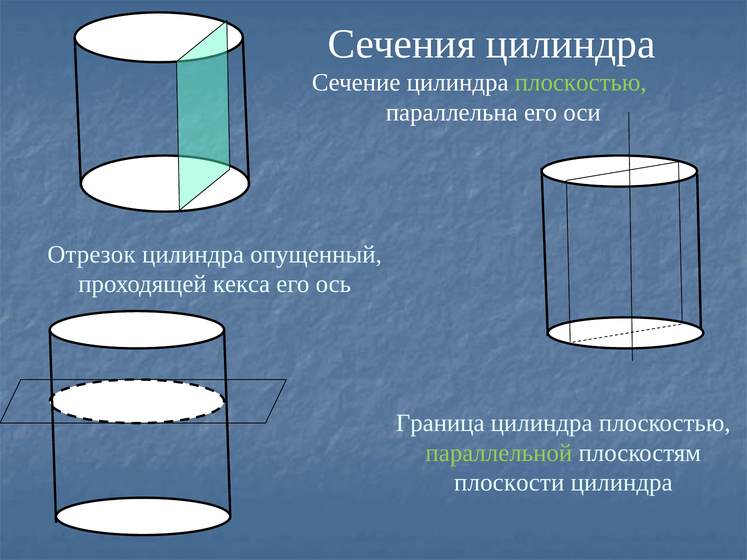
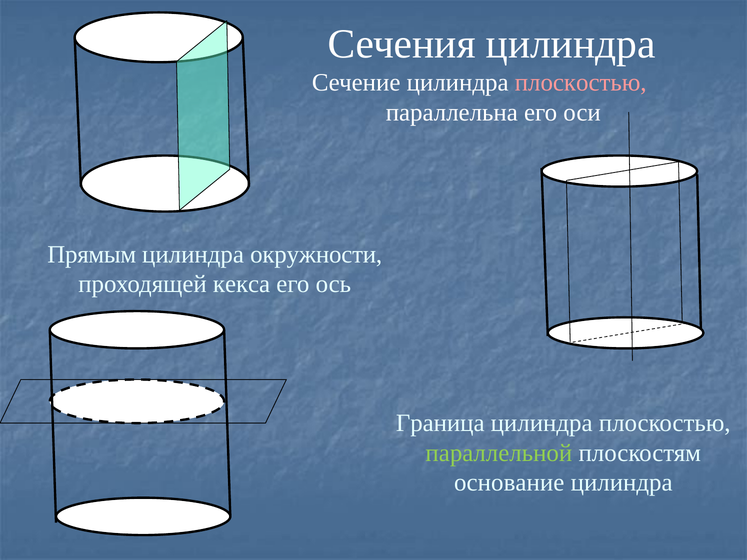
плоскостью at (581, 83) colour: light green -> pink
Отрезок: Отрезок -> Прямым
опущенный: опущенный -> окружности
плоскости: плоскости -> основание
